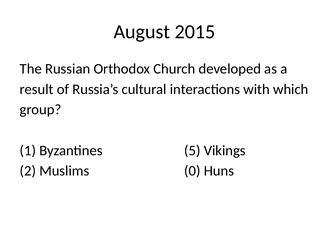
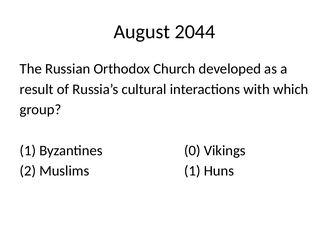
2015: 2015 -> 2044
5: 5 -> 0
Muslims 0: 0 -> 1
